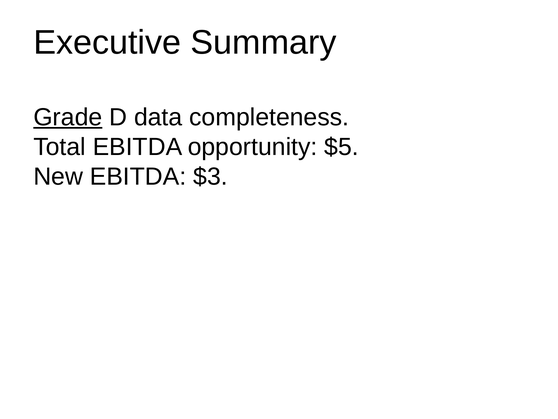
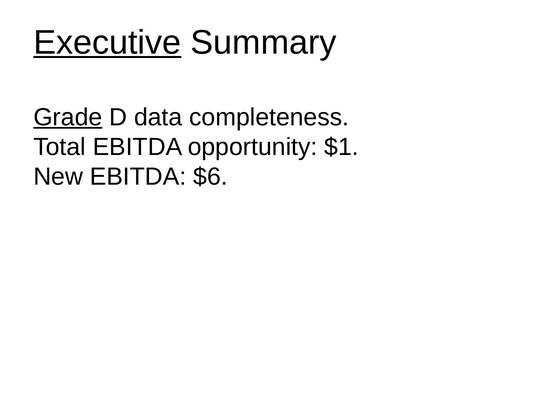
Executive underline: none -> present
$5: $5 -> $1
$3: $3 -> $6
